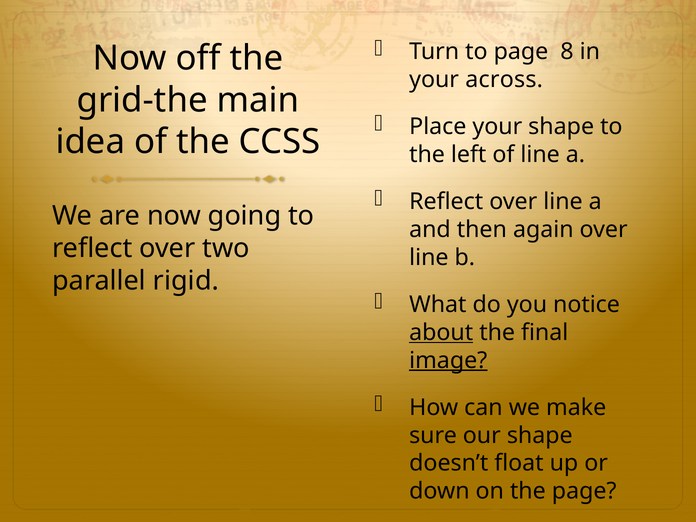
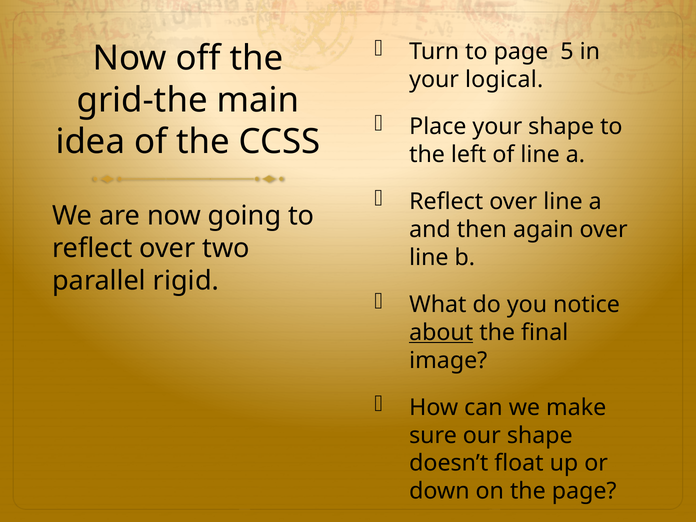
8: 8 -> 5
across: across -> logical
image underline: present -> none
